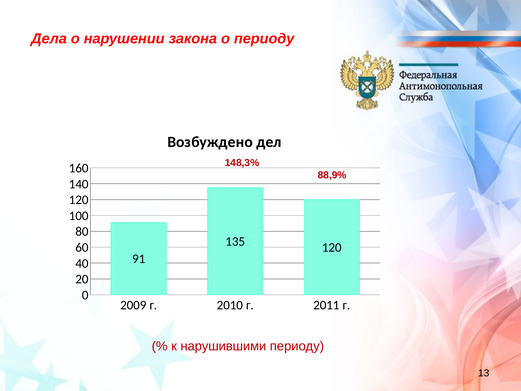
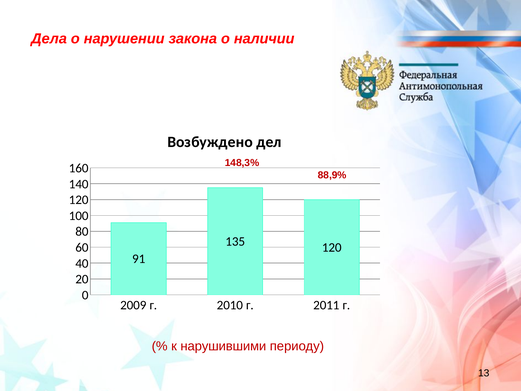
о периоду: периоду -> наличии
